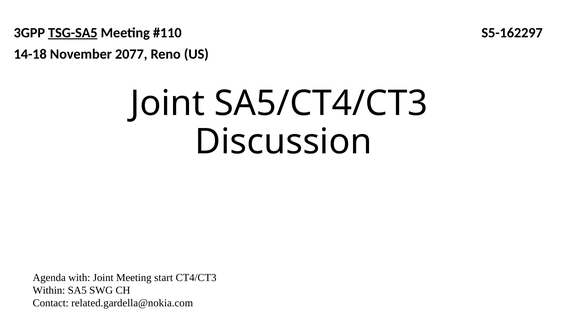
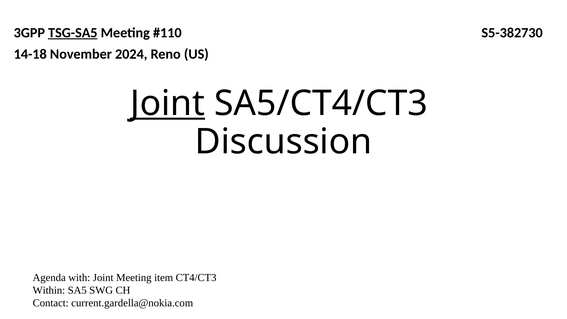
S5-162297: S5-162297 -> S5-382730
2077: 2077 -> 2024
Joint at (168, 103) underline: none -> present
start: start -> item
related.gardella@nokia.com: related.gardella@nokia.com -> current.gardella@nokia.com
